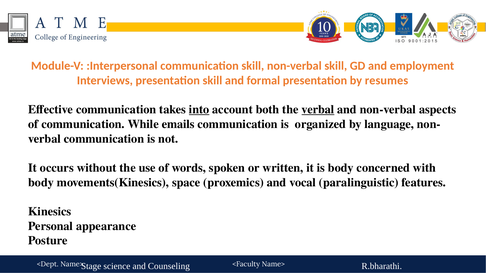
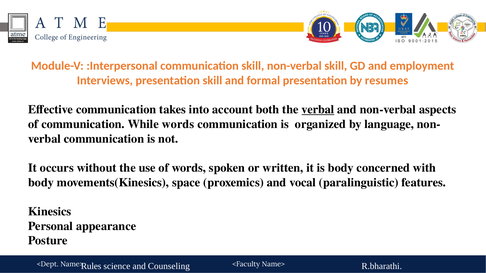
into underline: present -> none
While emails: emails -> words
Stage: Stage -> Rules
